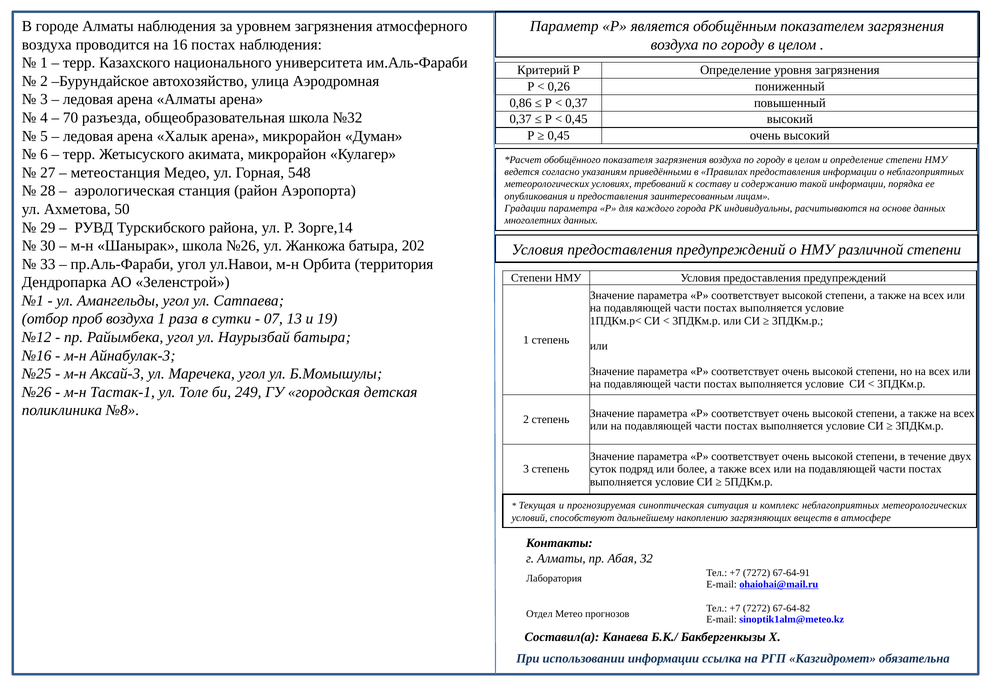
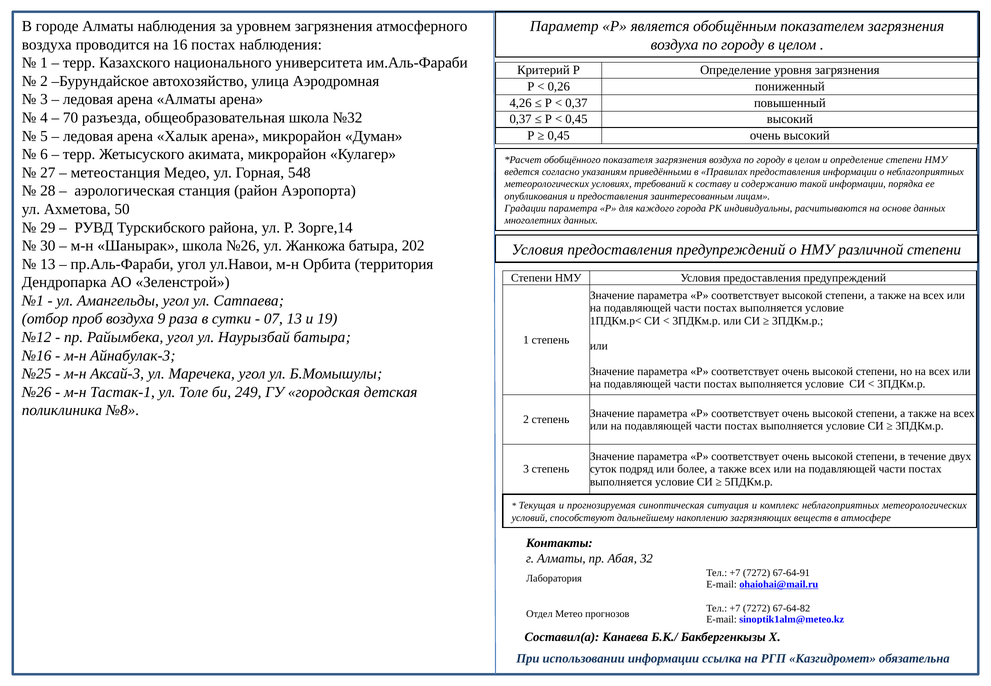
0,86: 0,86 -> 4,26
33 at (48, 264): 33 -> 13
воздуха 1: 1 -> 9
